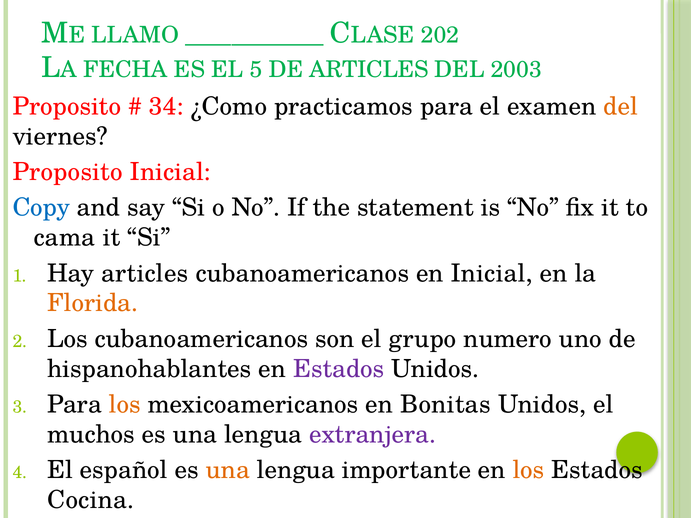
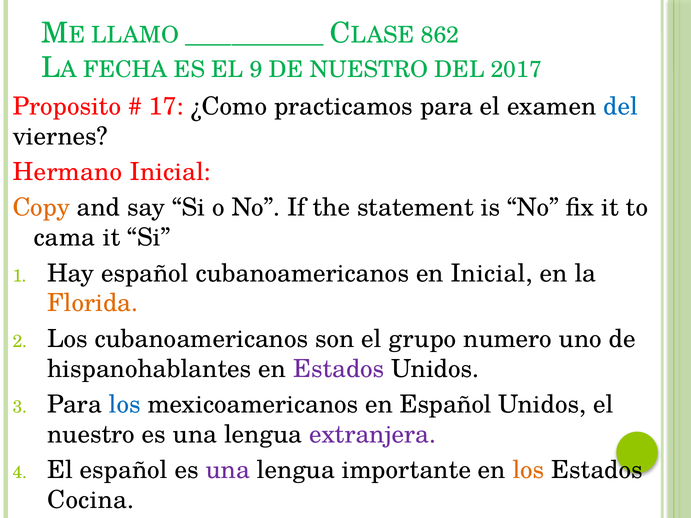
202: 202 -> 862
5: 5 -> 9
DE ARTICLES: ARTICLES -> NUESTRO
2003: 2003 -> 2017
34: 34 -> 17
del at (621, 106) colour: orange -> blue
Proposito at (68, 172): Proposito -> Hermano
Copy colour: blue -> orange
Hay articles: articles -> español
los at (125, 405) colour: orange -> blue
en Bonitas: Bonitas -> Español
muchos at (91, 435): muchos -> nuestro
una at (228, 470) colour: orange -> purple
